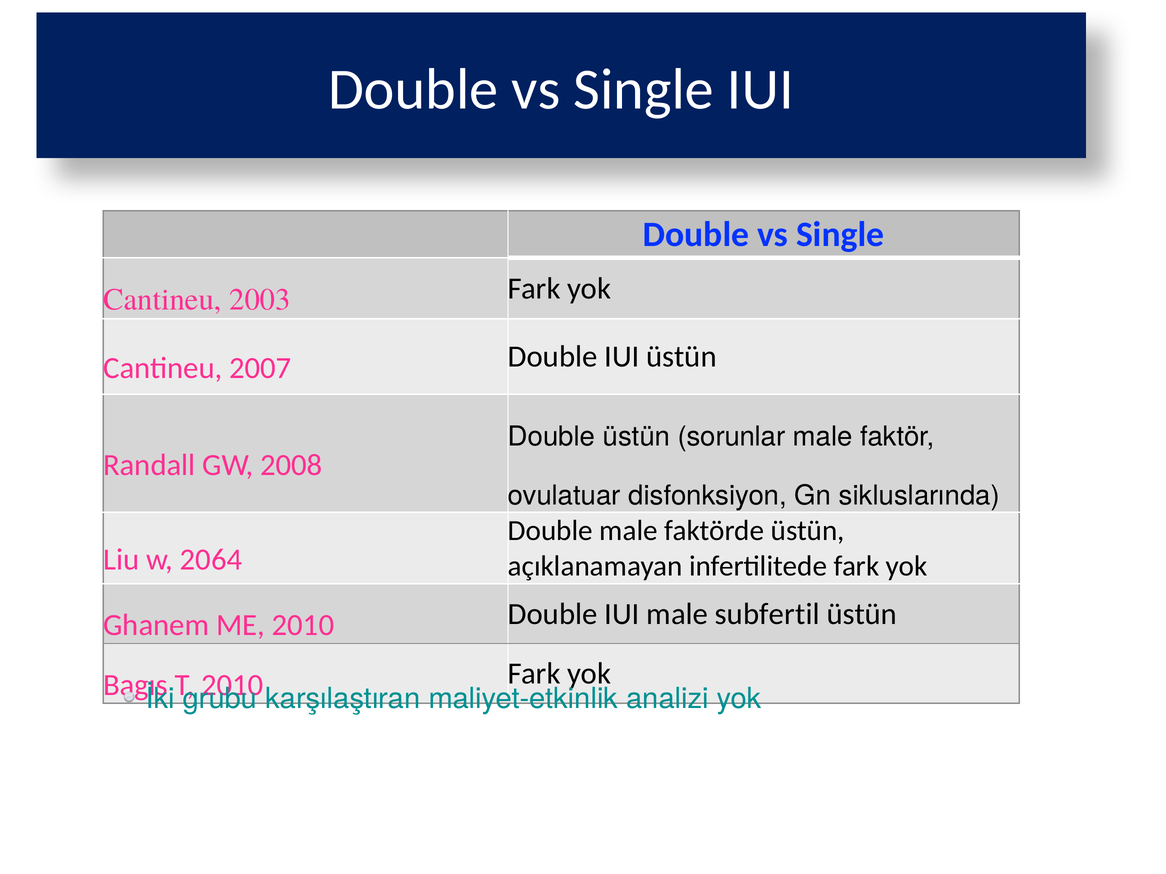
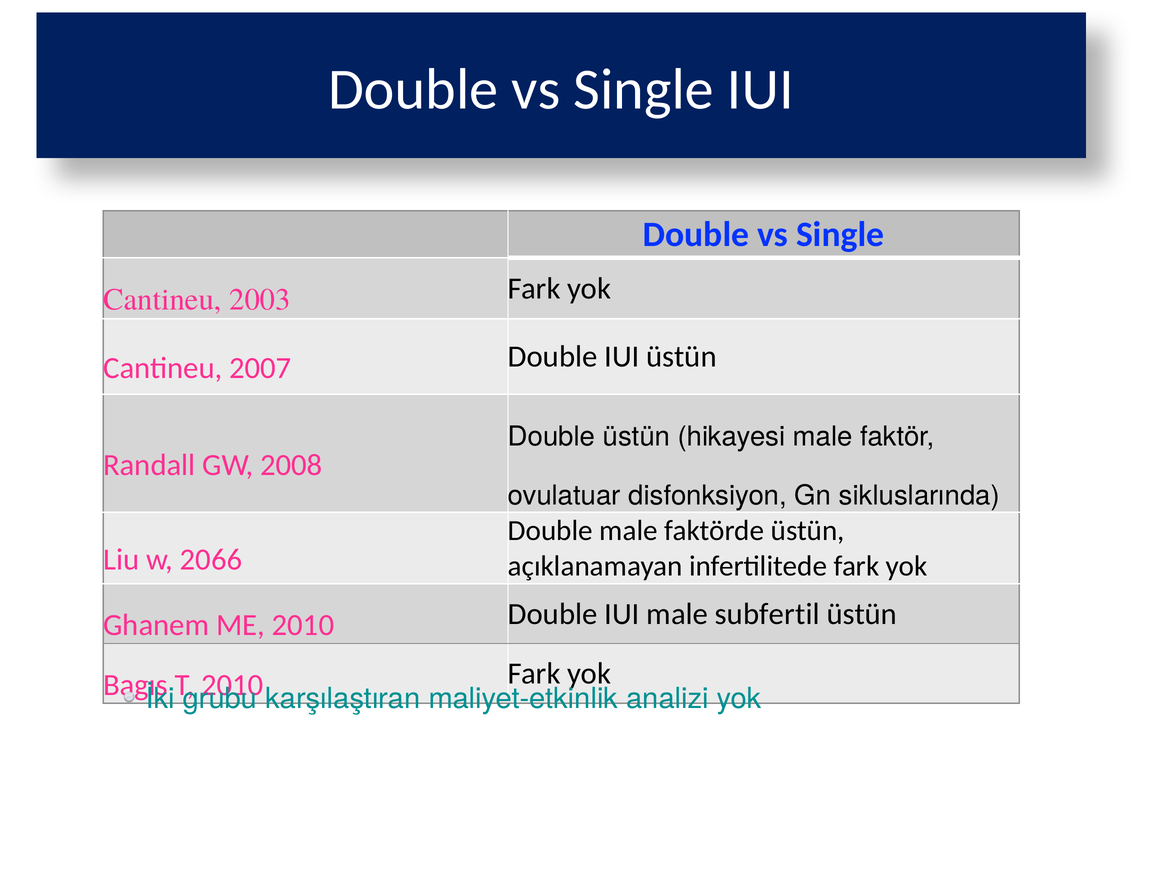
sorunlar: sorunlar -> hikayesi
2064: 2064 -> 2066
